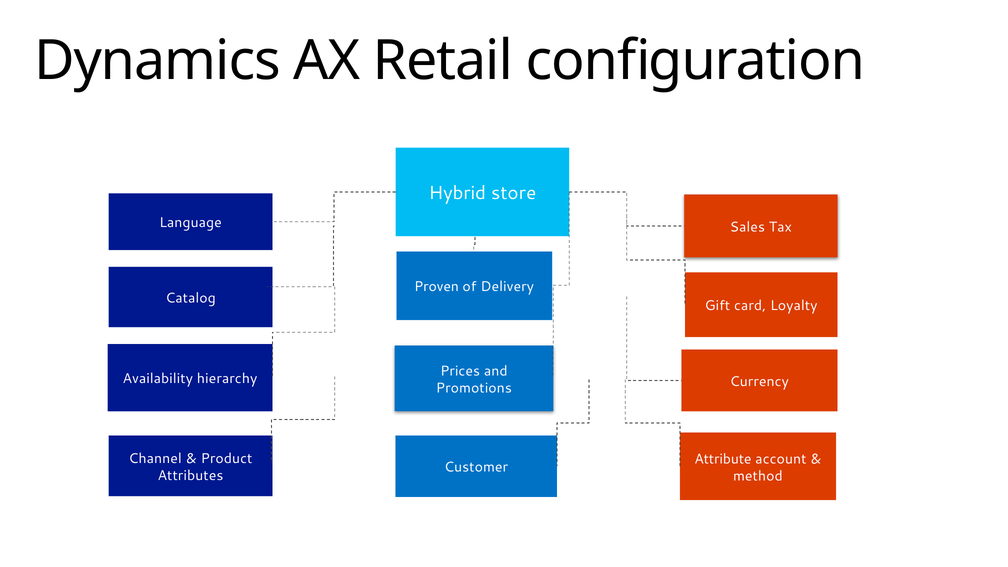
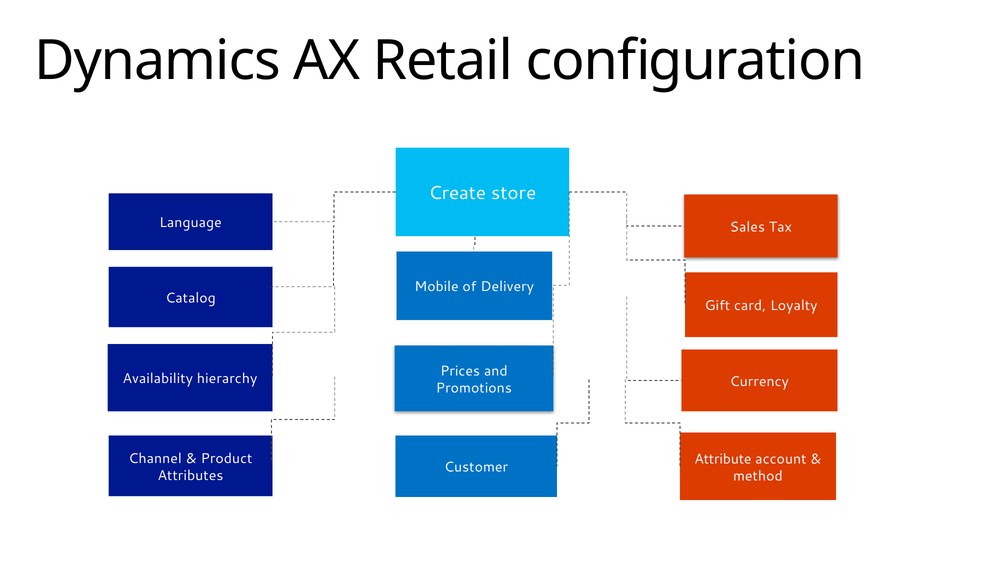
Hybrid: Hybrid -> Create
Proven: Proven -> Mobile
